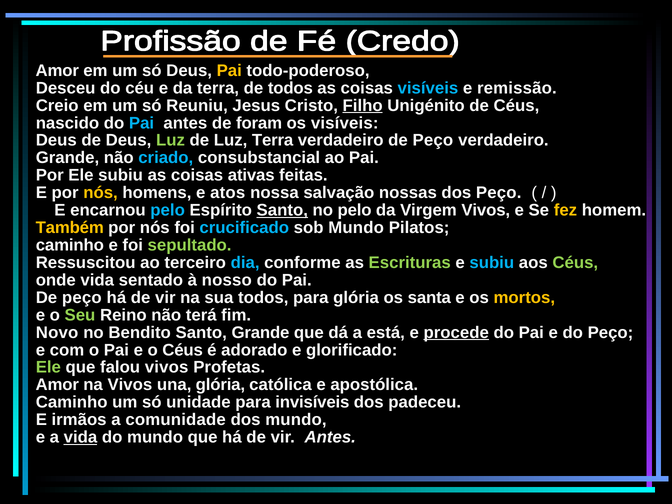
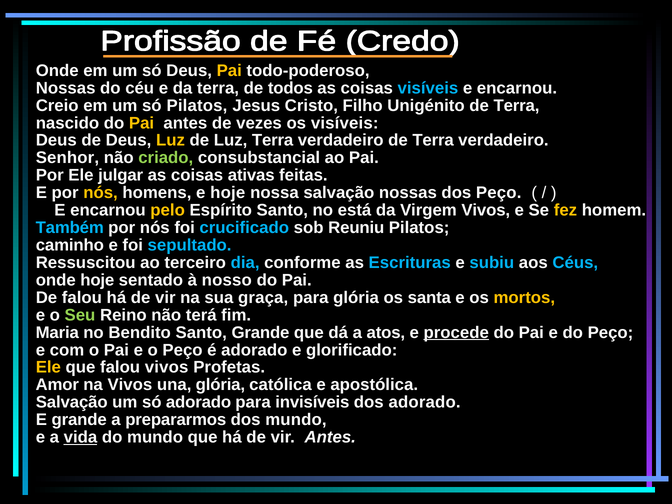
Amor at (57, 71): Amor -> Onde
Desceu at (66, 88): Desceu -> Nossas
remissão at (517, 88): remissão -> encarnou
só Reuniu: Reuniu -> Pilatos
Filho underline: present -> none
Unigénito de Céus: Céus -> Terra
Pai at (142, 123) colour: light blue -> yellow
foram: foram -> vezes
Luz at (170, 140) colour: light green -> yellow
verdadeiro de Peço: Peço -> Terra
Grande at (67, 158): Grande -> Senhor
criado colour: light blue -> light green
Ele subiu: subiu -> julgar
e atos: atos -> hoje
pelo at (168, 210) colour: light blue -> yellow
Santo at (282, 210) underline: present -> none
no pelo: pelo -> está
Também colour: yellow -> light blue
sob Mundo: Mundo -> Reuniu
sepultado colour: light green -> light blue
Escrituras colour: light green -> light blue
Céus at (575, 263) colour: light green -> light blue
onde vida: vida -> hoje
peço at (82, 298): peço -> falou
sua todos: todos -> graça
Novo: Novo -> Maria
está: está -> atos
o Céus: Céus -> Peço
Ele at (48, 367) colour: light green -> yellow
Caminho at (72, 402): Caminho -> Salvação
só unidade: unidade -> adorado
dos padeceu: padeceu -> adorado
E irmãos: irmãos -> grande
comunidade: comunidade -> prepararmos
